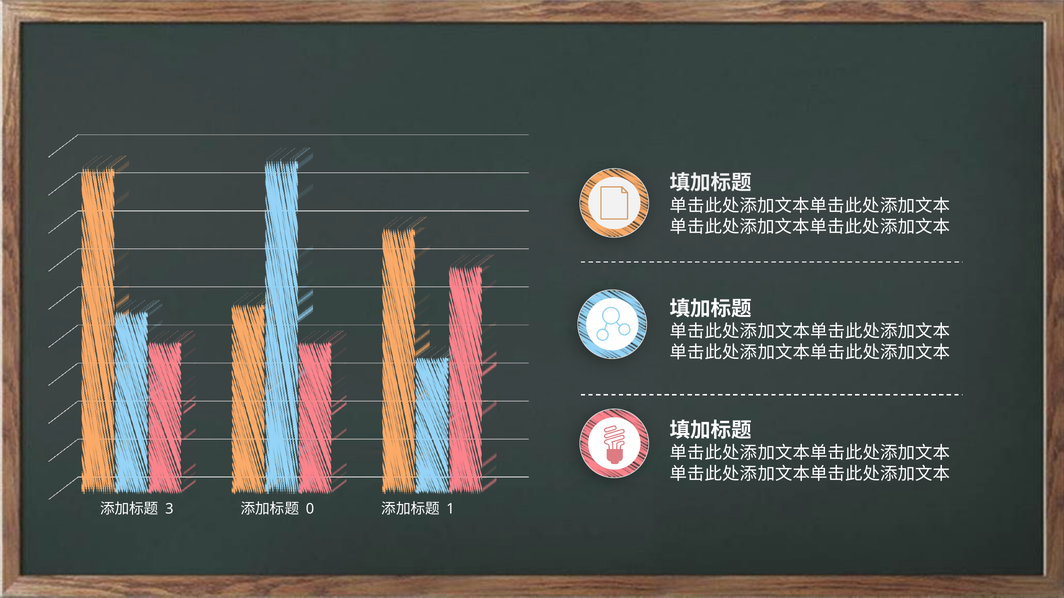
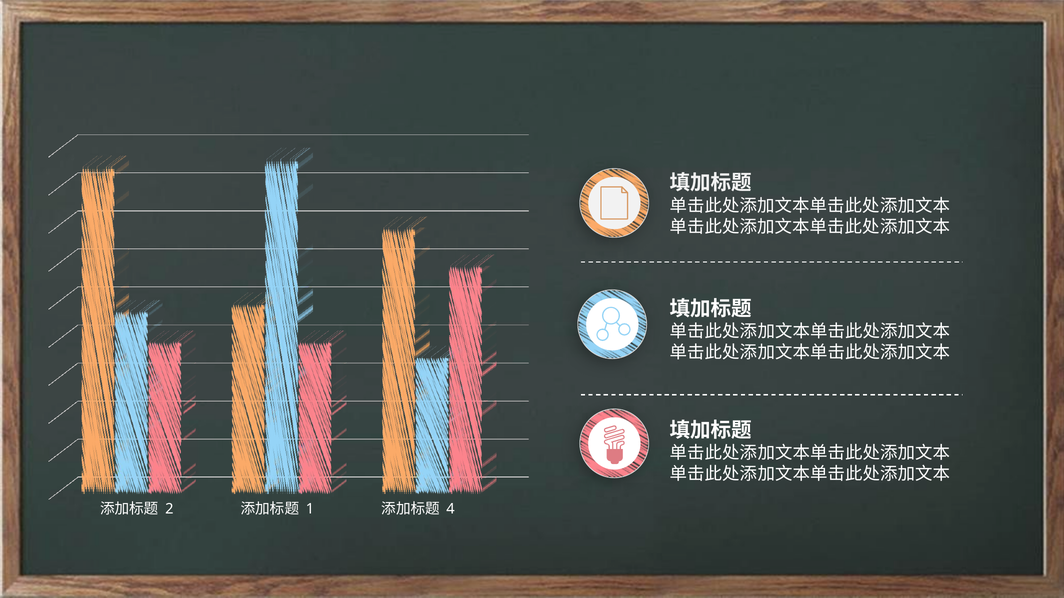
3: 3 -> 2
0: 0 -> 1
1: 1 -> 4
